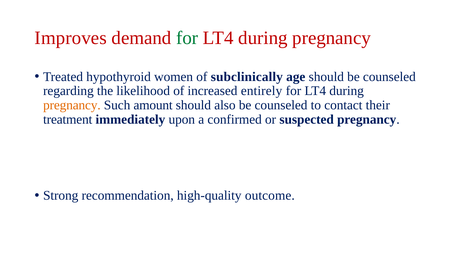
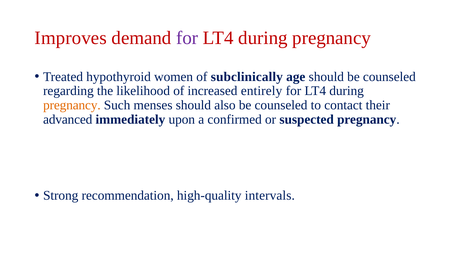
for at (187, 38) colour: green -> purple
amount: amount -> menses
treatment: treatment -> advanced
outcome: outcome -> intervals
